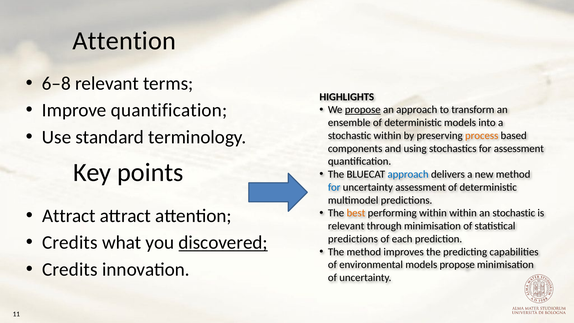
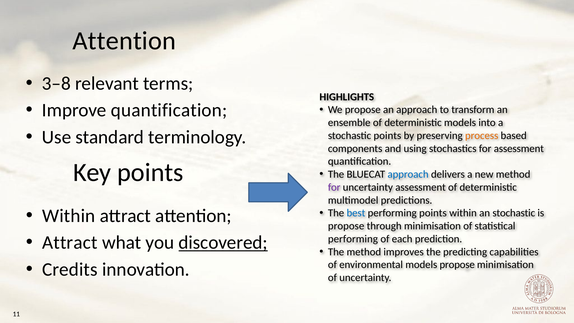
6–8: 6–8 -> 3–8
propose at (363, 110) underline: present -> none
stochastic within: within -> points
for at (334, 187) colour: blue -> purple
Attract at (69, 216): Attract -> Within
best colour: orange -> blue
performing within: within -> points
relevant at (346, 226): relevant -> propose
Credits at (70, 243): Credits -> Attract
predictions at (353, 239): predictions -> performing
